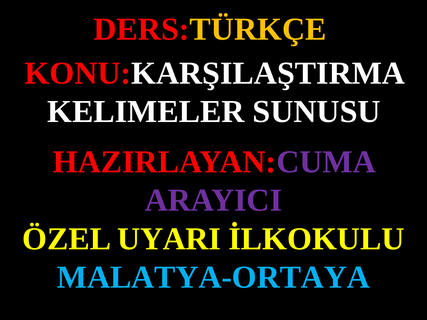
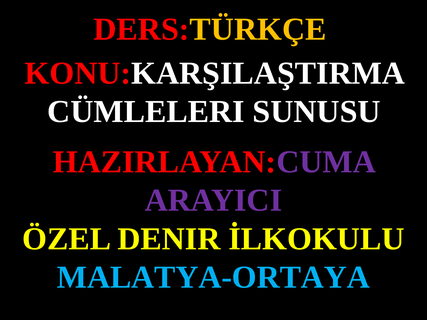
KELIMELER: KELIMELER -> CÜMLELERI
UYARI: UYARI -> DENIR
